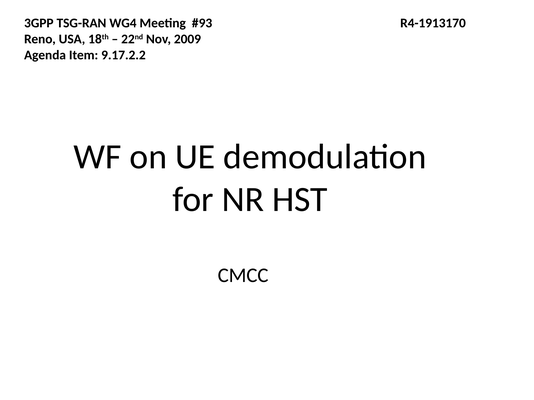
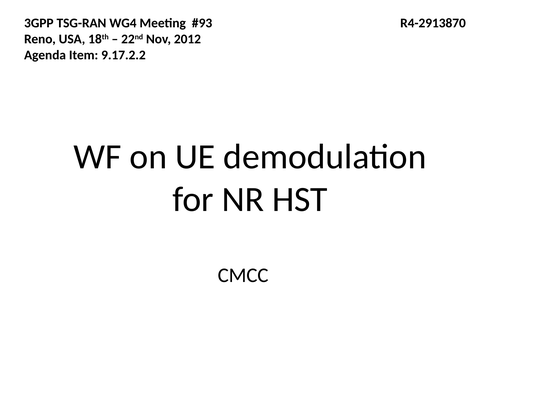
R4-1913170: R4-1913170 -> R4-2913870
2009: 2009 -> 2012
